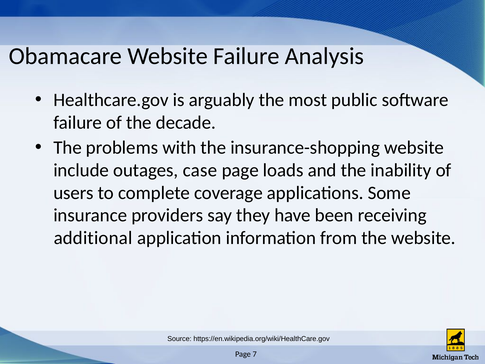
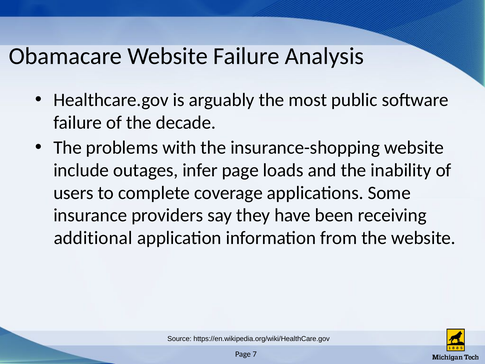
case: case -> infer
